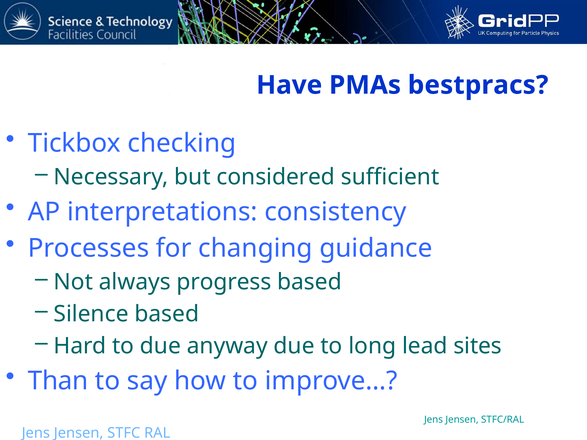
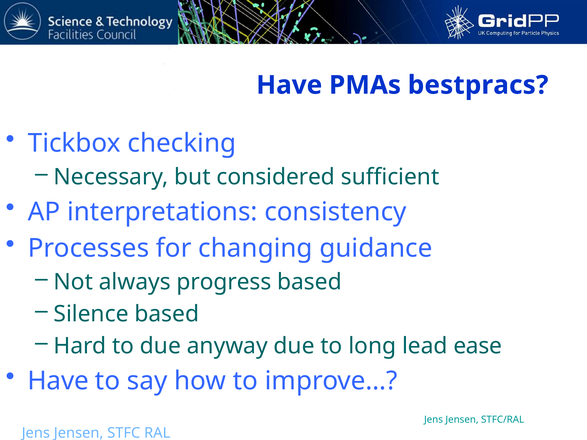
sites: sites -> ease
Than at (58, 381): Than -> Have
